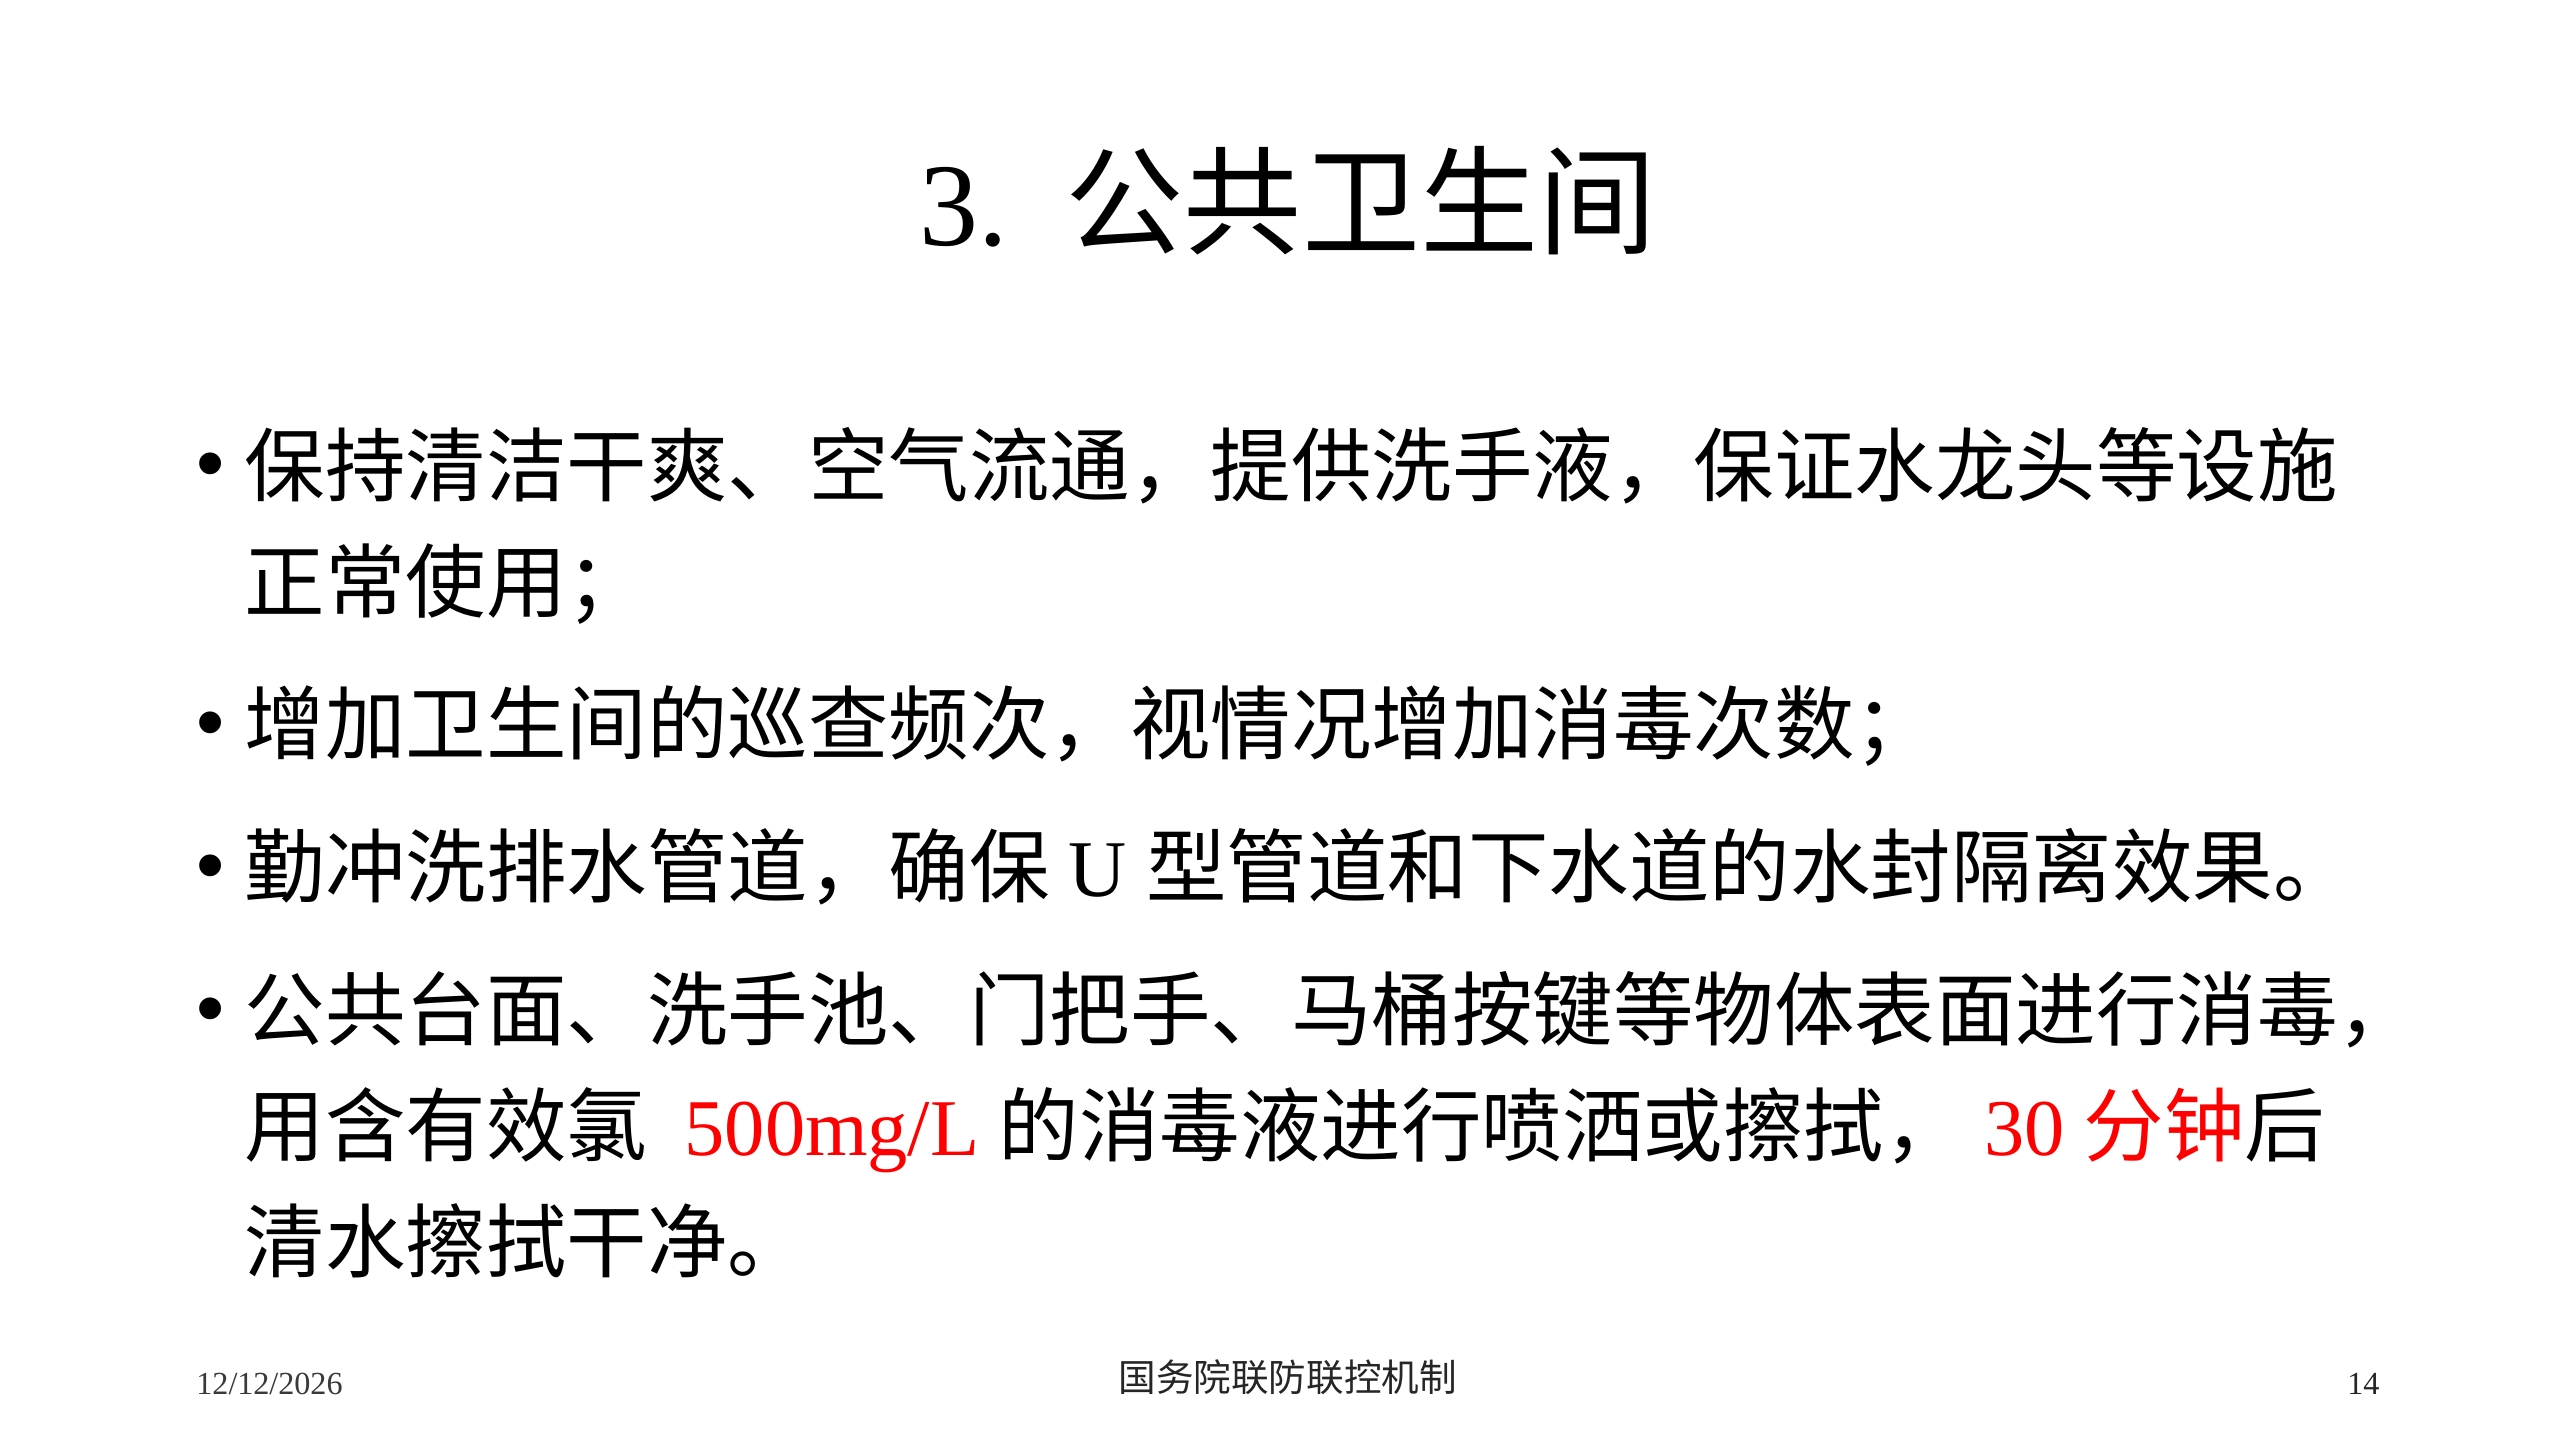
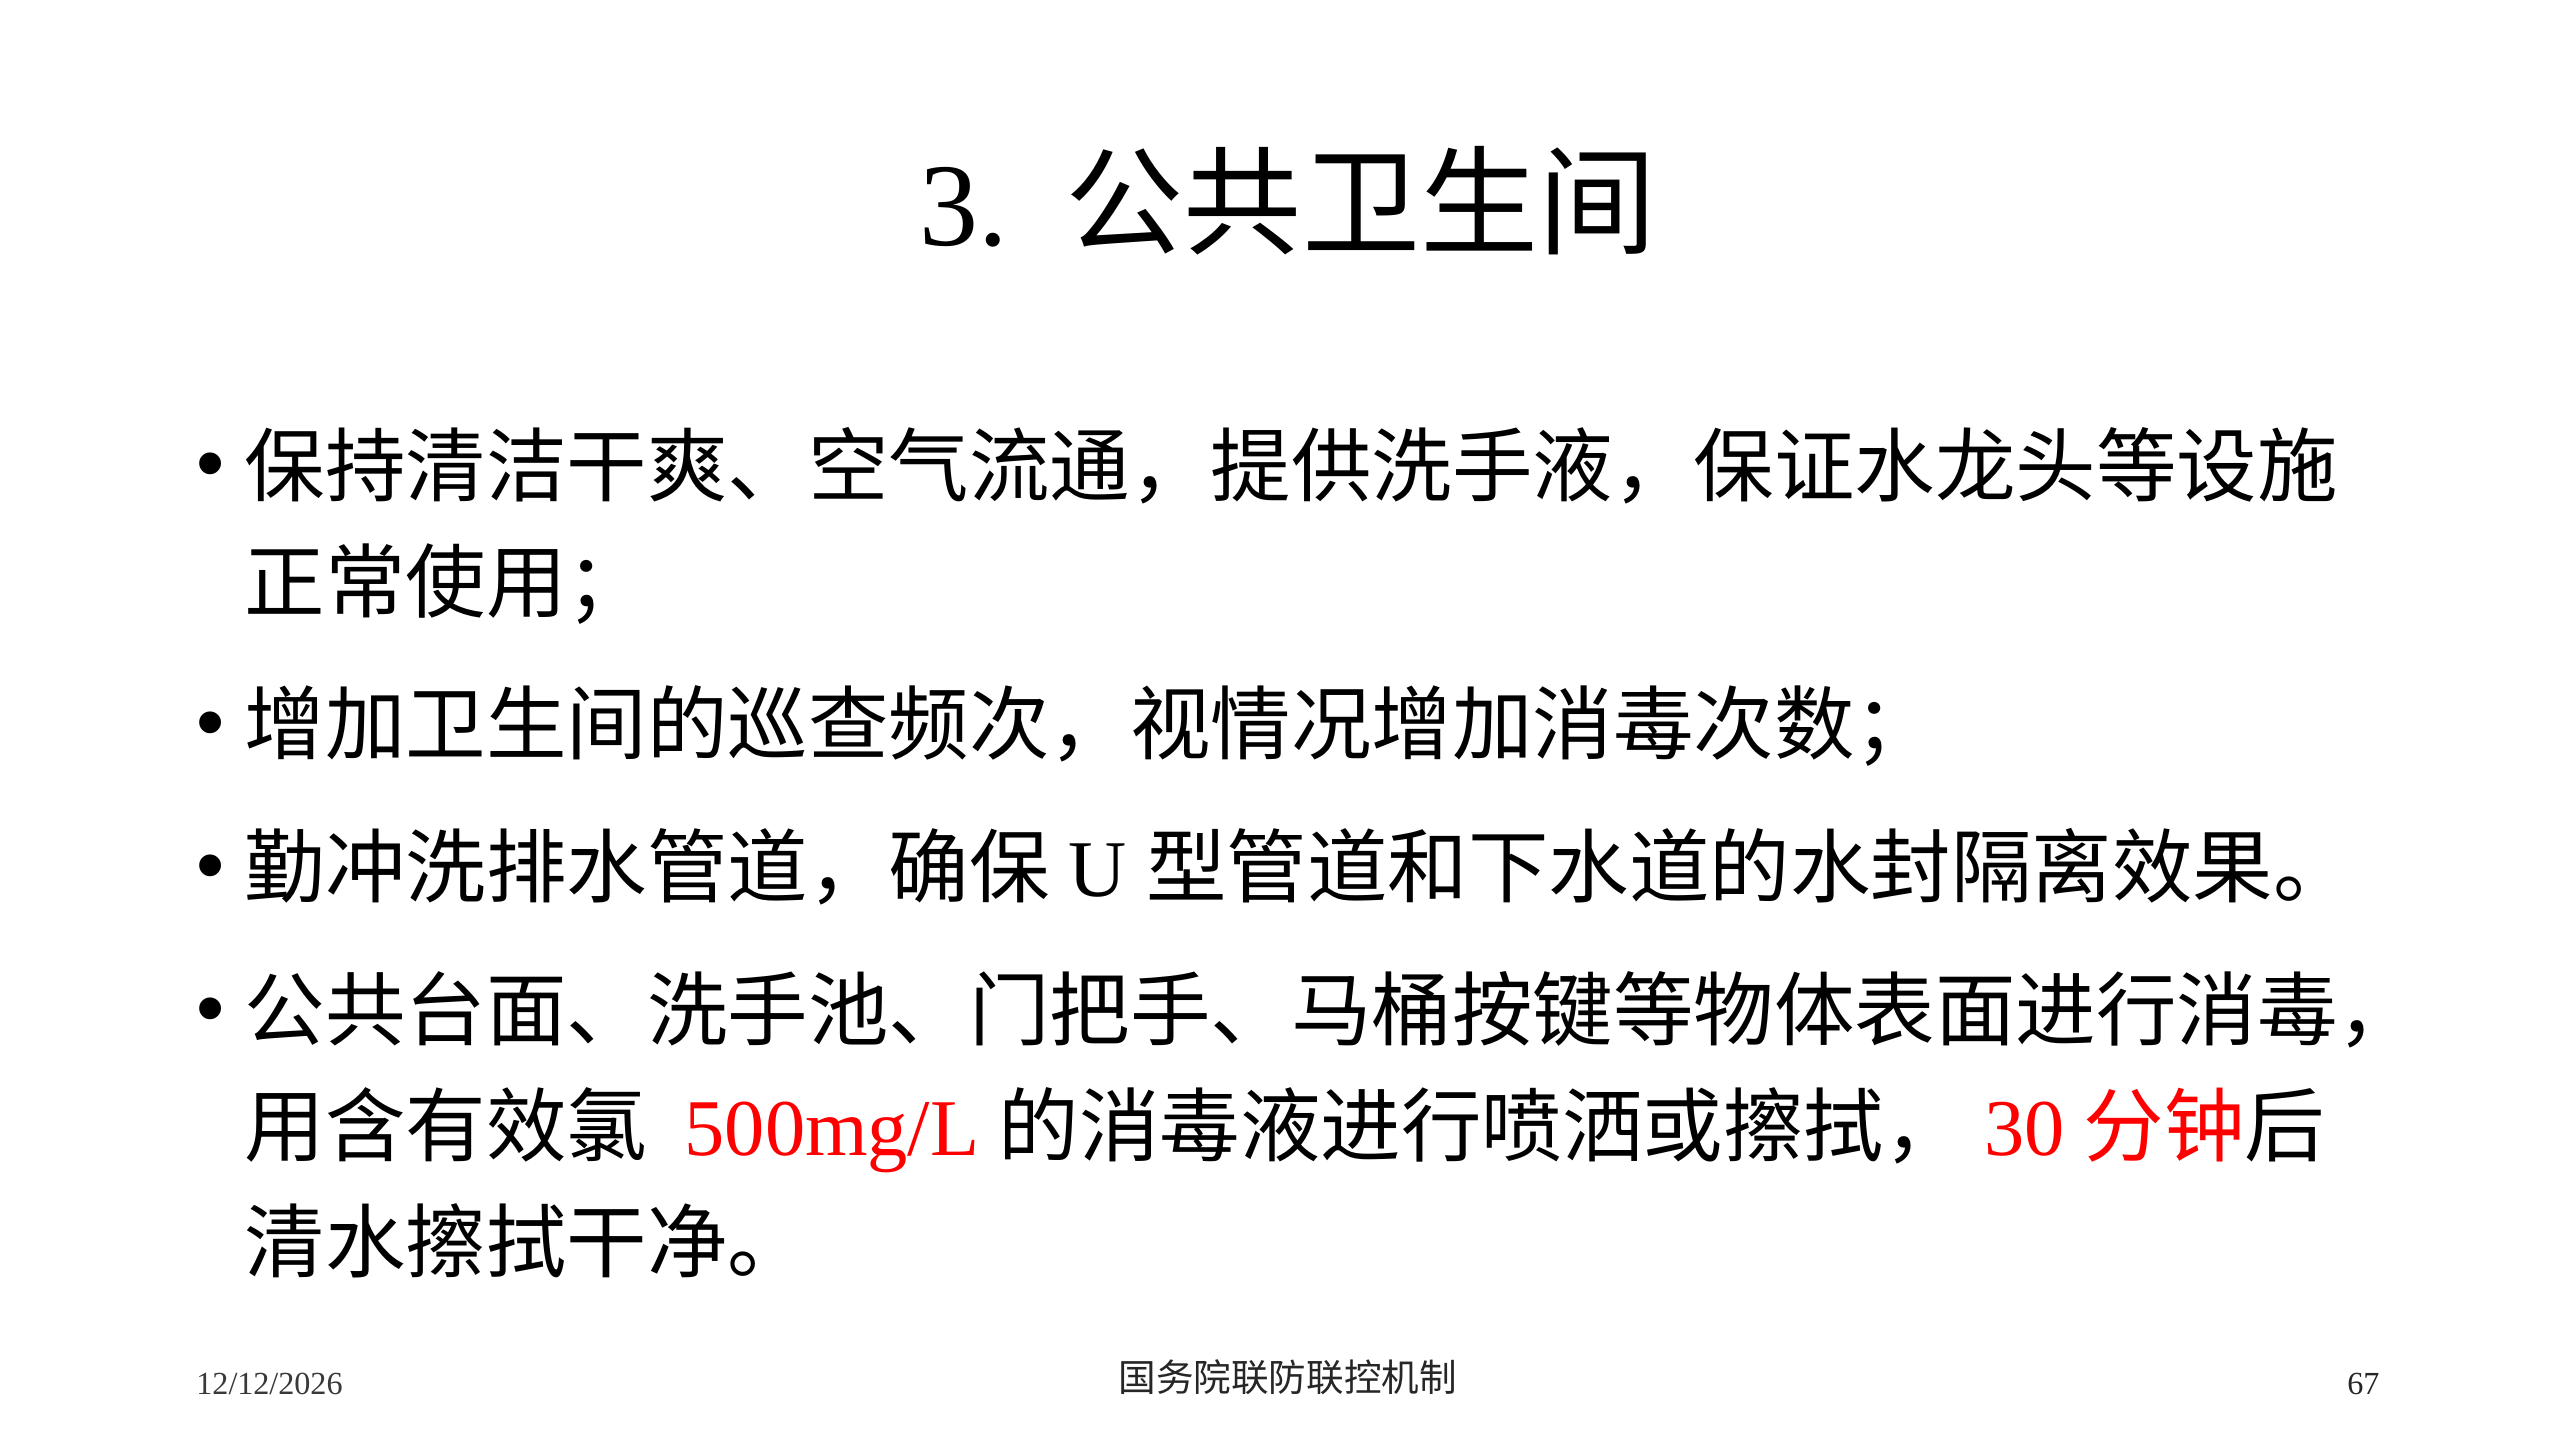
14: 14 -> 67
